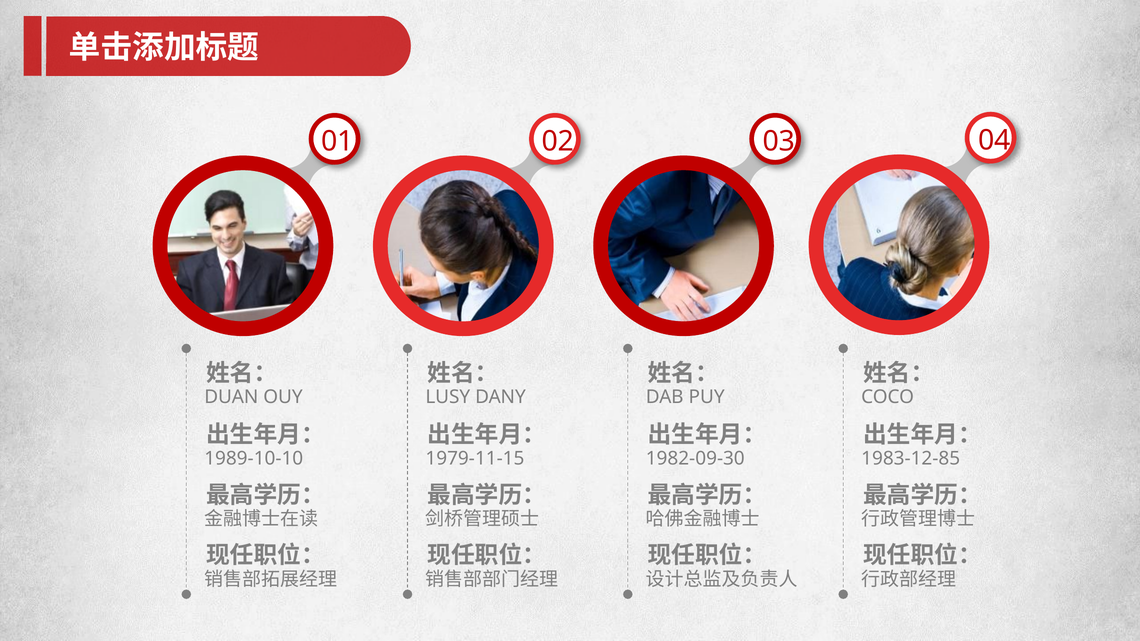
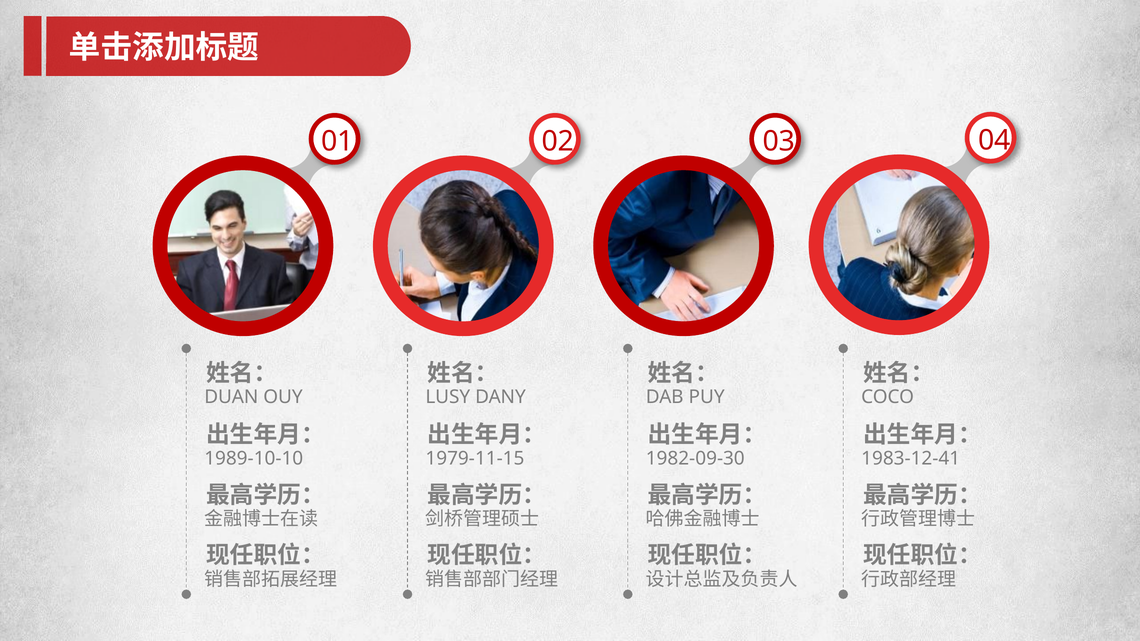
1983-12-85: 1983-12-85 -> 1983-12-41
